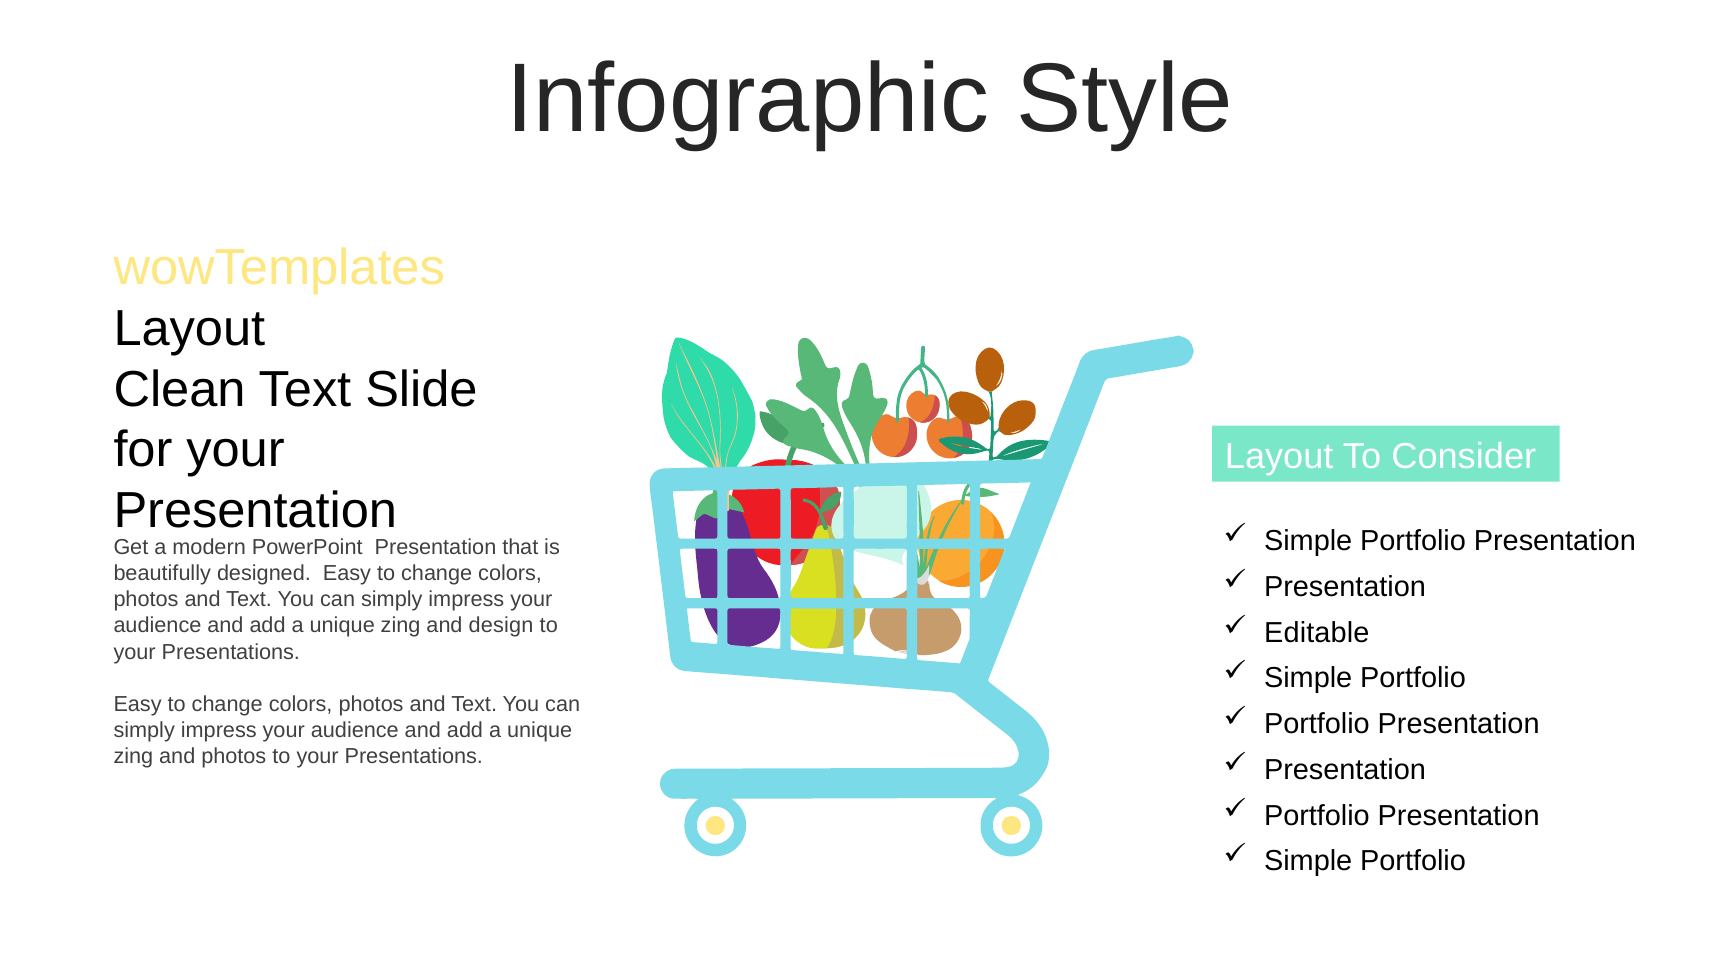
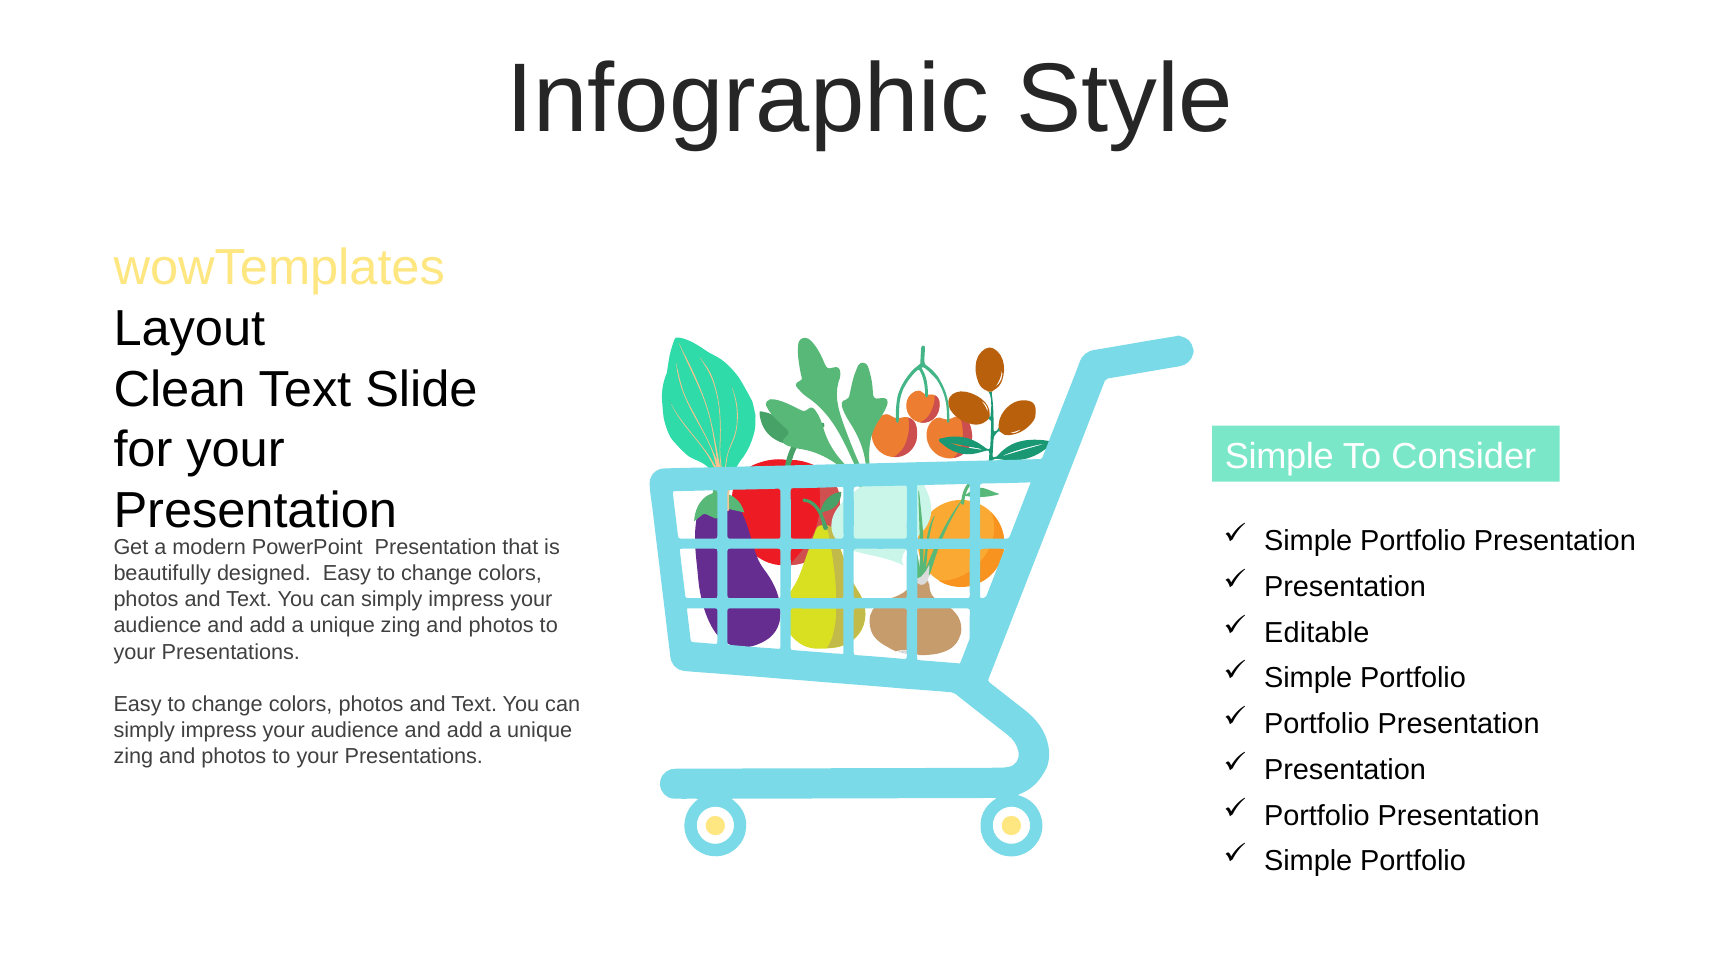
Layout at (1279, 456): Layout -> Simple
design at (501, 626): design -> photos
